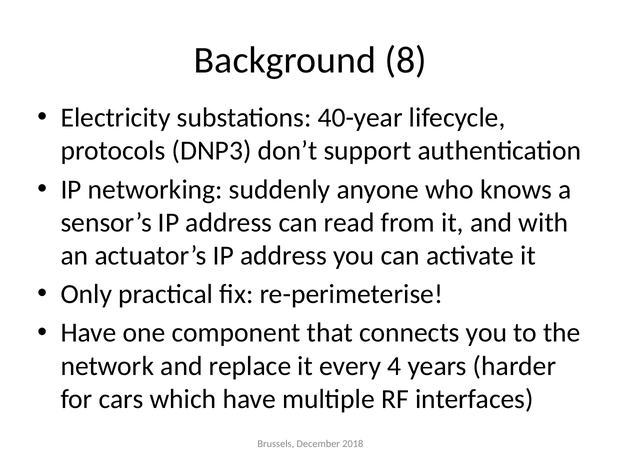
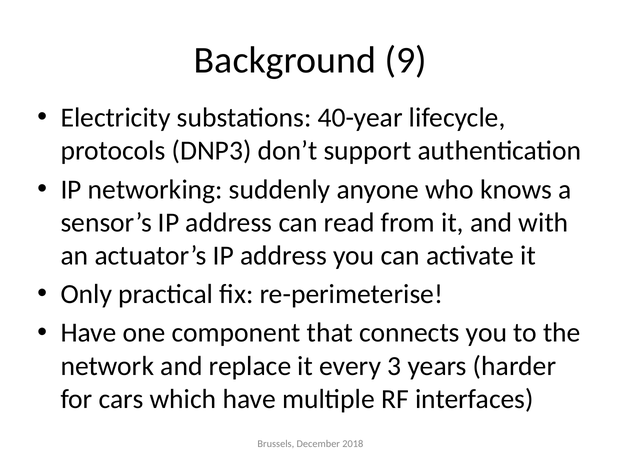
8: 8 -> 9
4: 4 -> 3
